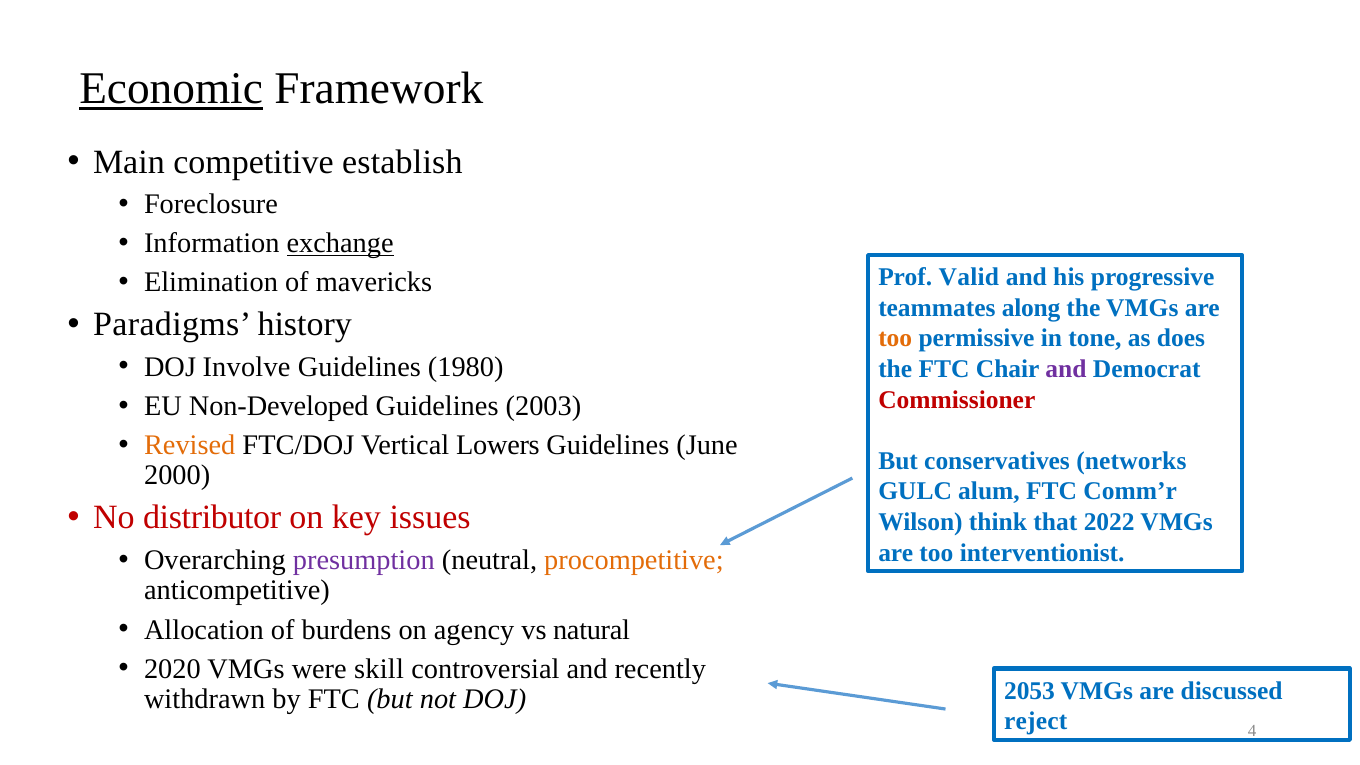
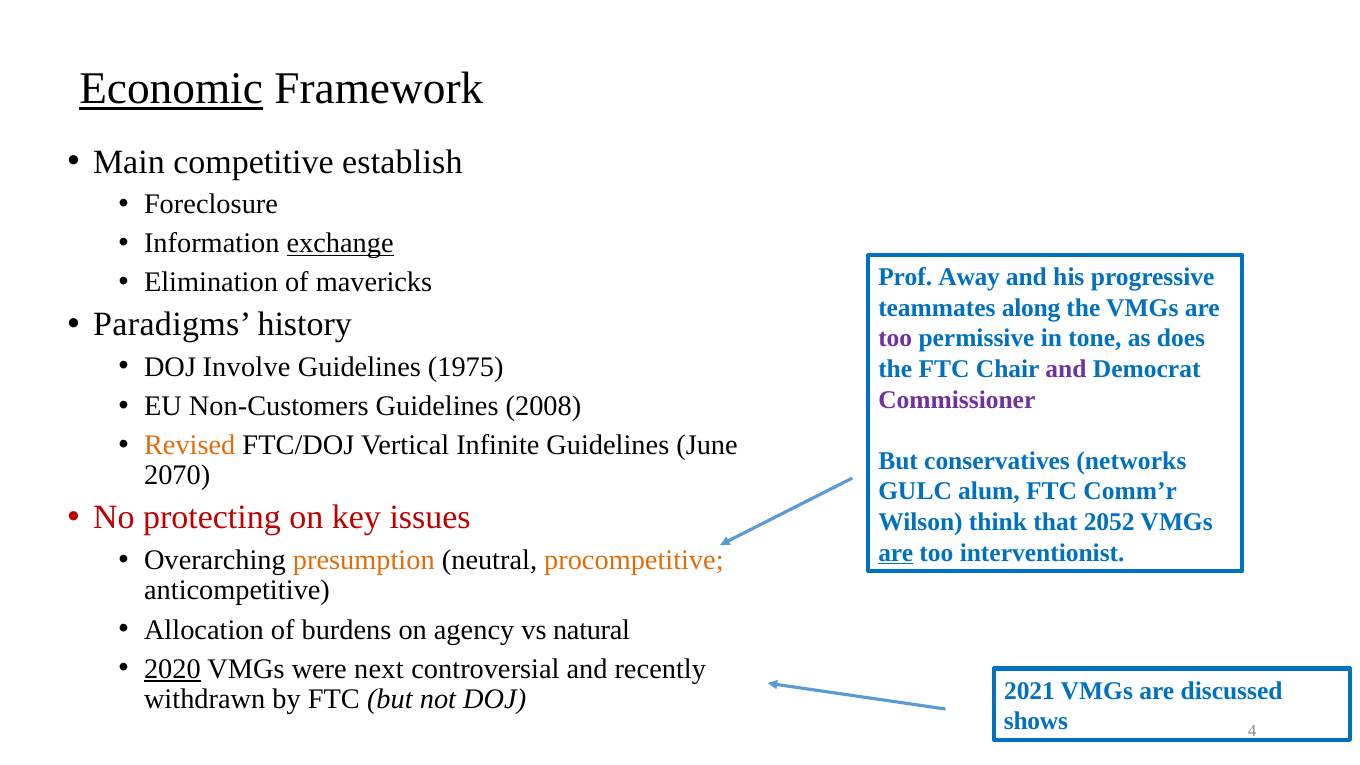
Valid: Valid -> Away
too at (895, 338) colour: orange -> purple
1980: 1980 -> 1975
Commissioner colour: red -> purple
Non-Developed: Non-Developed -> Non-Customers
2003: 2003 -> 2008
Lowers: Lowers -> Infinite
2000: 2000 -> 2070
distributor: distributor -> protecting
2022: 2022 -> 2052
are at (896, 553) underline: none -> present
presumption colour: purple -> orange
2020 underline: none -> present
skill: skill -> next
2053: 2053 -> 2021
reject: reject -> shows
